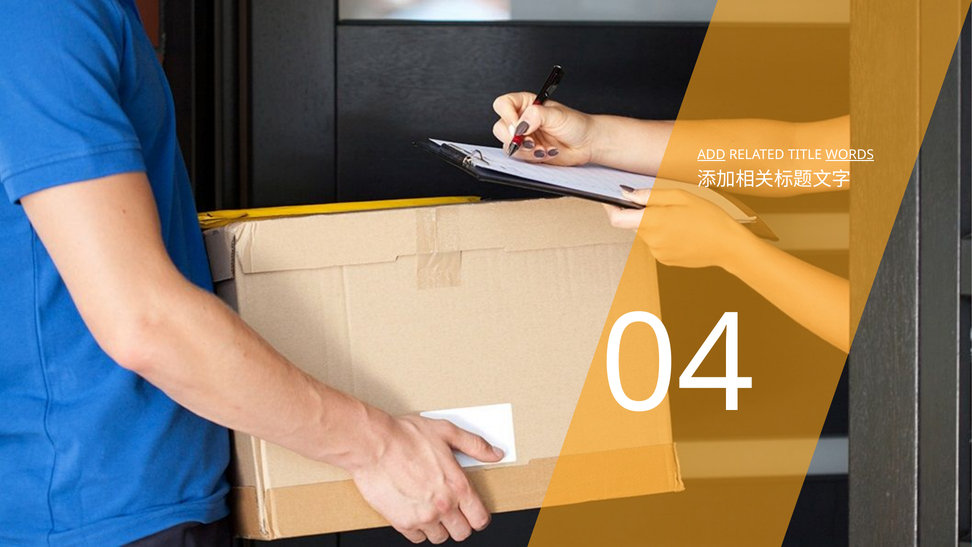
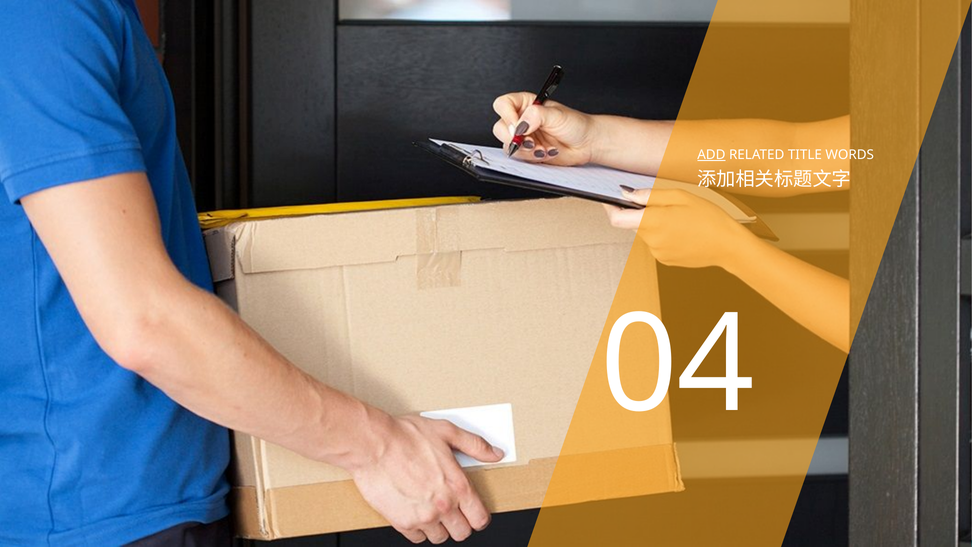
WORDS underline: present -> none
